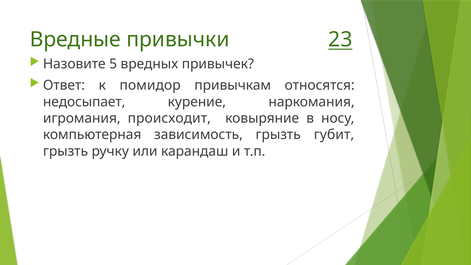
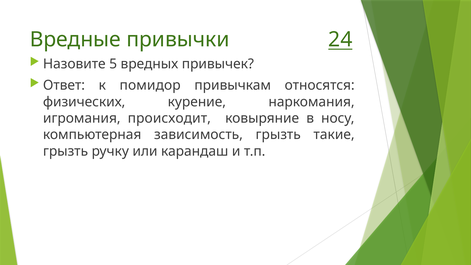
23: 23 -> 24
недосыпает: недосыпает -> физических
губит: губит -> такие
